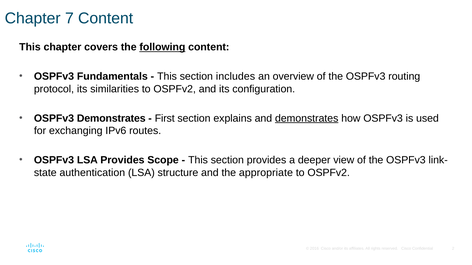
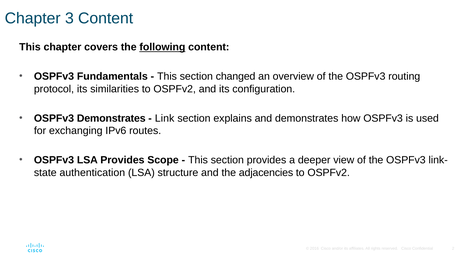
7: 7 -> 3
includes: includes -> changed
First: First -> Link
demonstrates at (307, 118) underline: present -> none
appropriate: appropriate -> adjacencies
